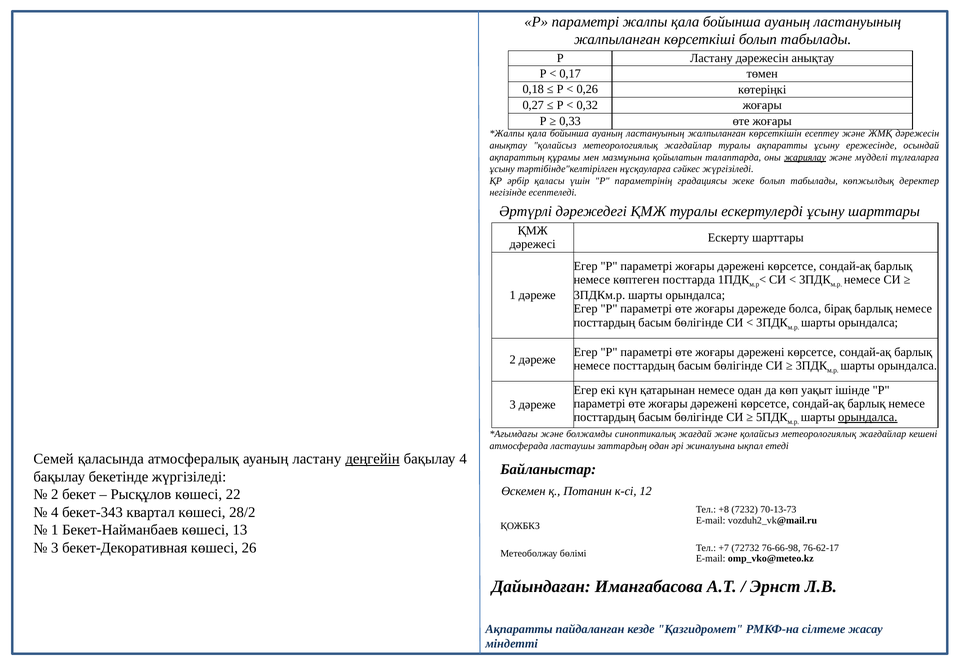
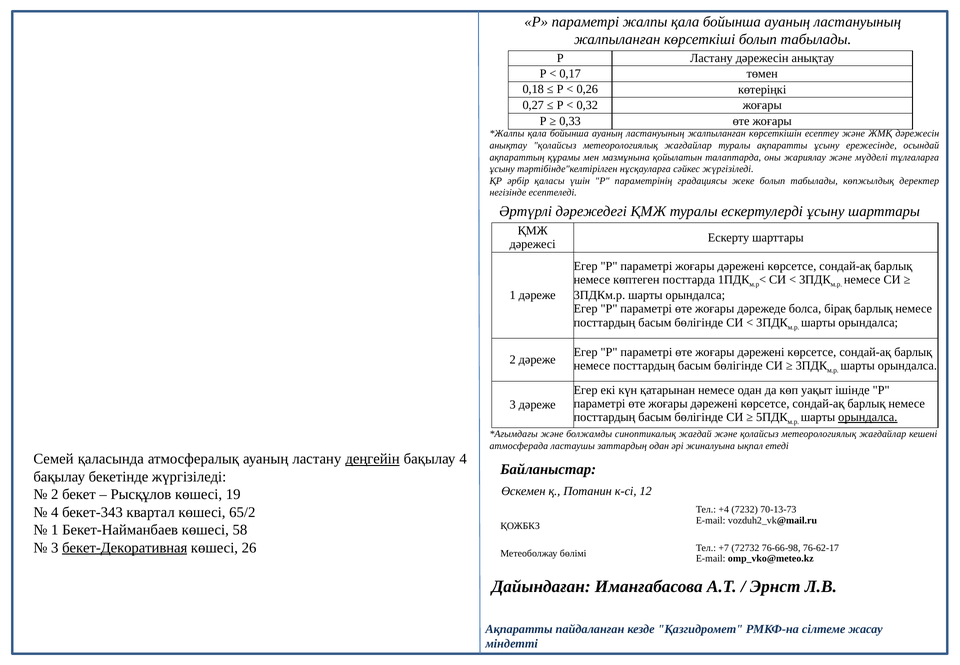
жариялау underline: present -> none
22: 22 -> 19
+8: +8 -> +4
28/2: 28/2 -> 65/2
13: 13 -> 58
бекет-Декоративная underline: none -> present
